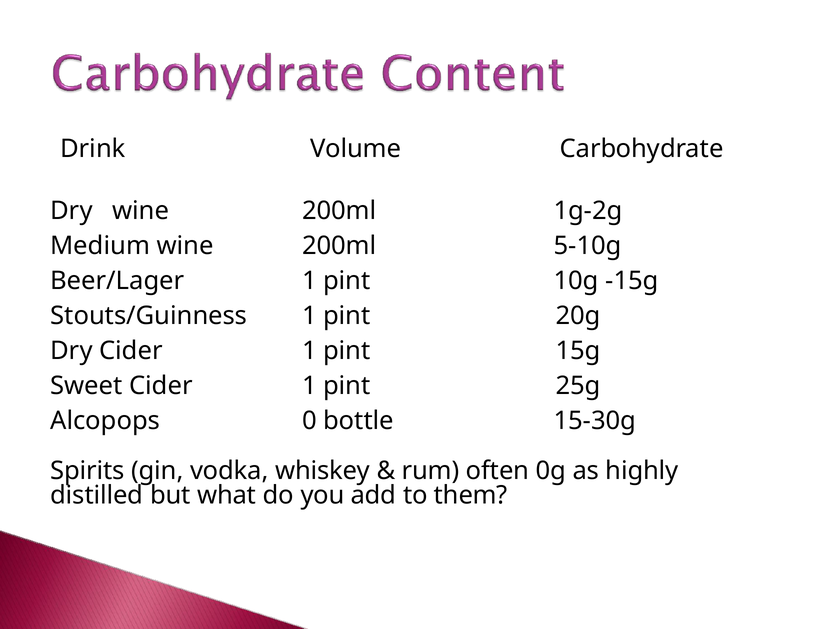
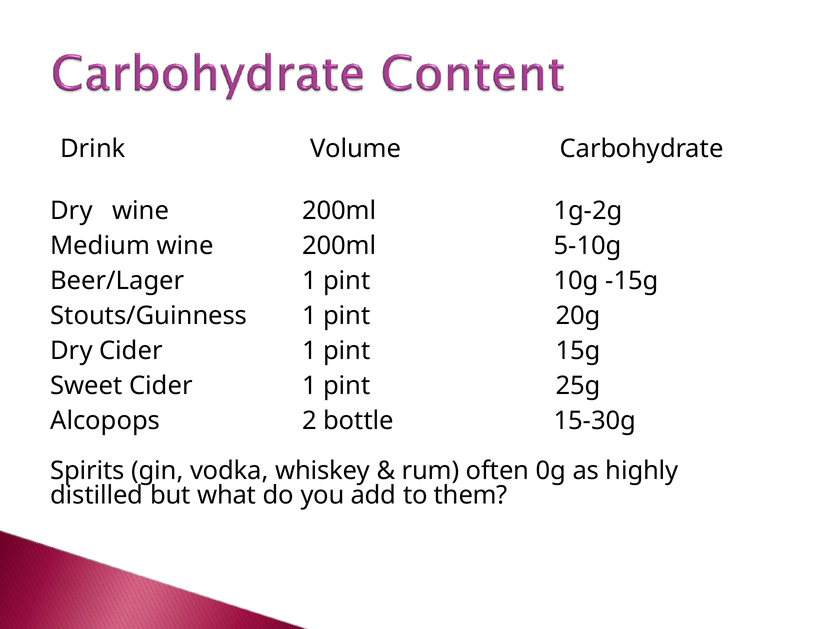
0: 0 -> 2
